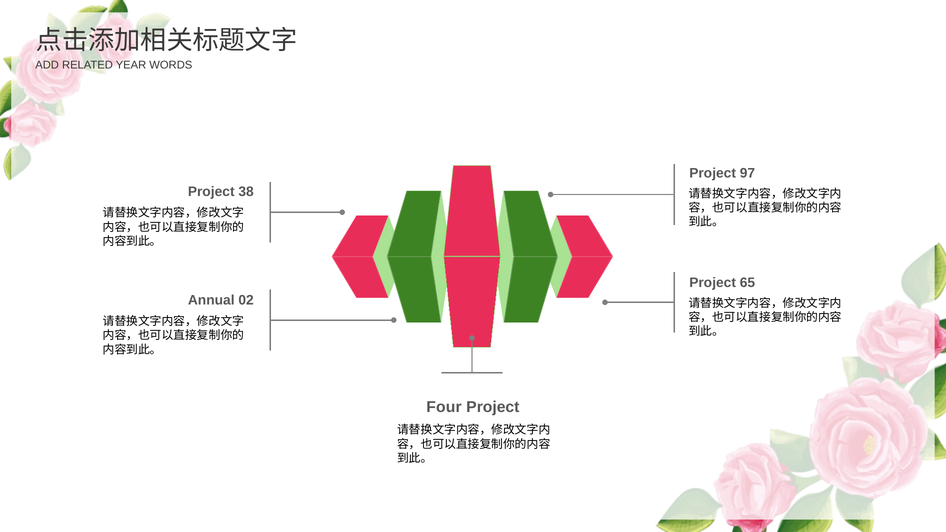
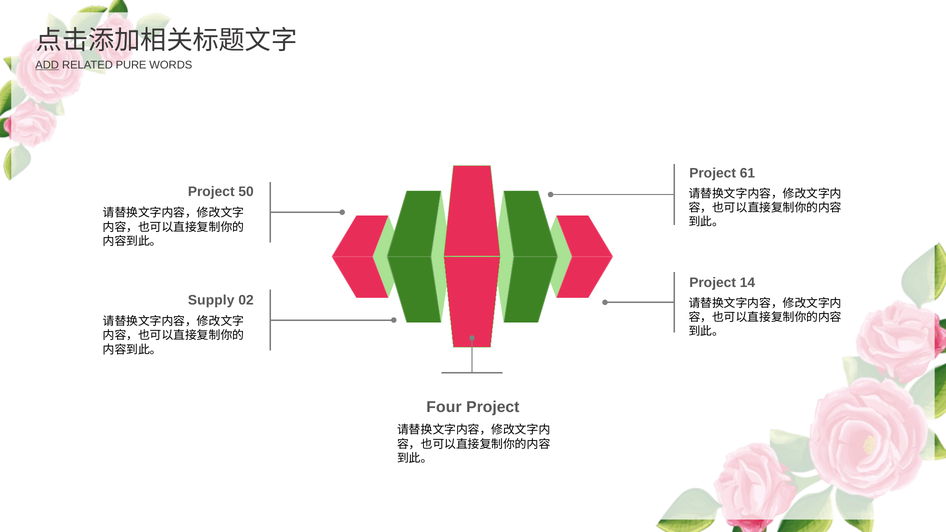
ADD underline: none -> present
YEAR: YEAR -> PURE
97: 97 -> 61
38: 38 -> 50
65: 65 -> 14
Annual: Annual -> Supply
